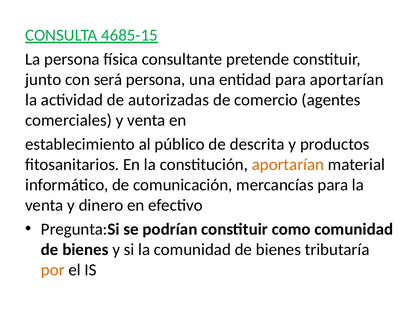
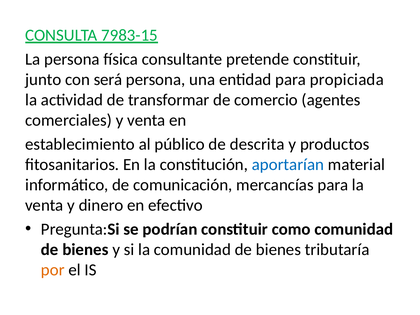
4685-15: 4685-15 -> 7983-15
para aportarían: aportarían -> propiciada
autorizadas: autorizadas -> transformar
aportarían at (288, 165) colour: orange -> blue
